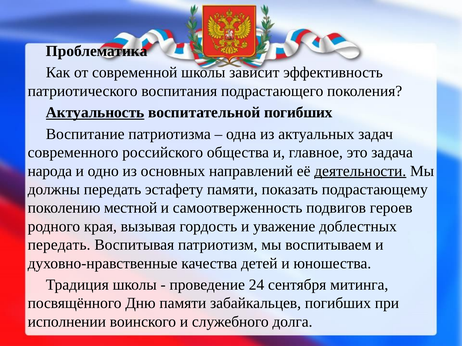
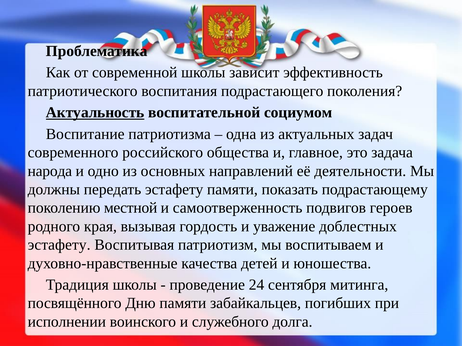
воспитательной погибших: погибших -> социумом
деятельности underline: present -> none
передать at (59, 245): передать -> эстафету
